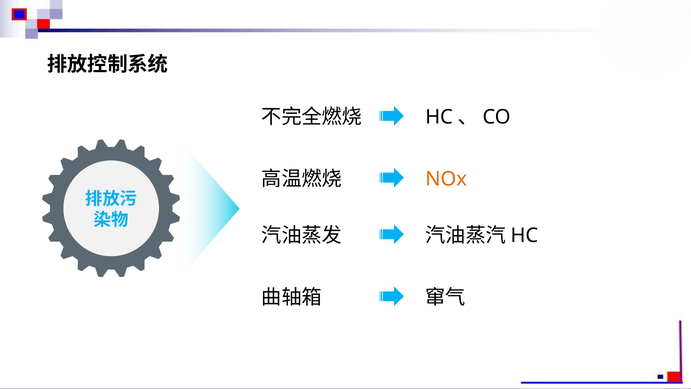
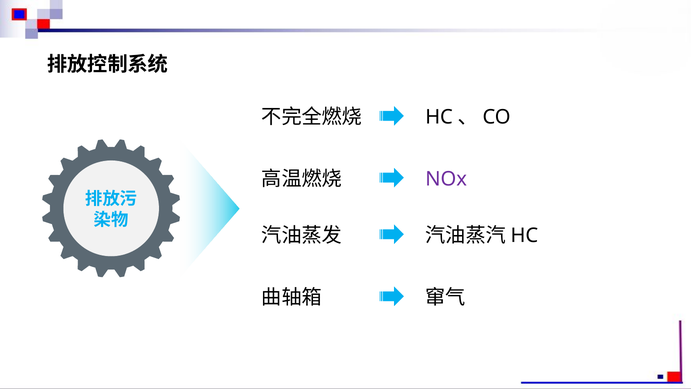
NOx colour: orange -> purple
